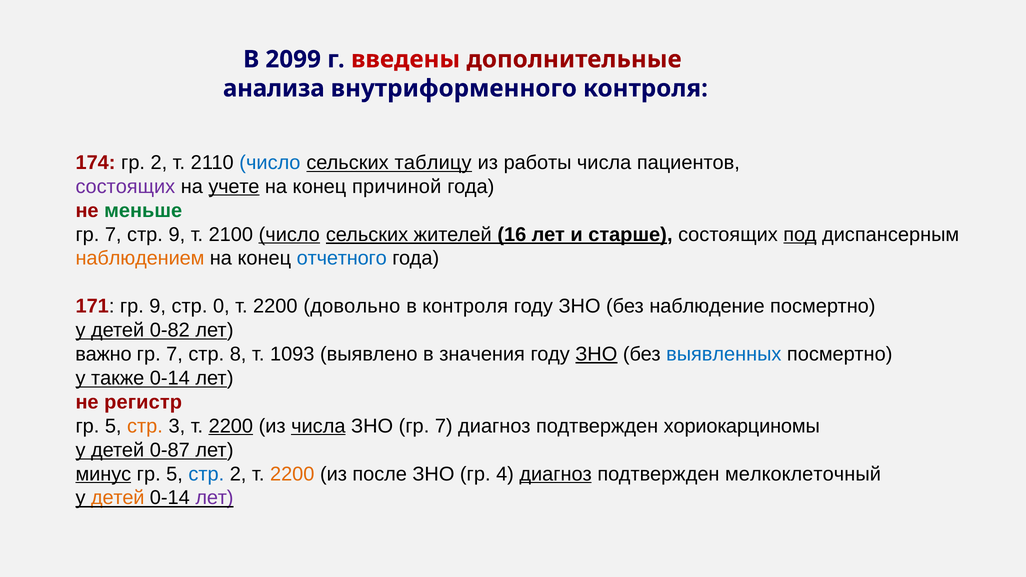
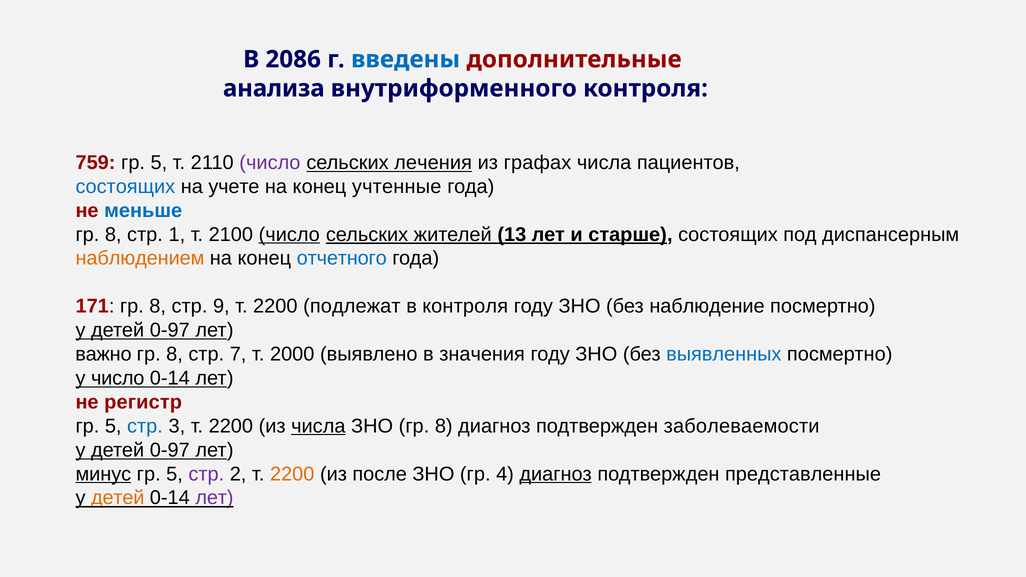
2099: 2099 -> 2086
введены colour: red -> blue
174: 174 -> 759
2 at (159, 163): 2 -> 5
число at (270, 163) colour: blue -> purple
таблицу: таблицу -> лечения
работы: работы -> графах
состоящих at (125, 187) colour: purple -> blue
учете underline: present -> none
причиной: причиной -> учтенные
меньше colour: green -> blue
7 at (113, 235): 7 -> 8
стр 9: 9 -> 1
16: 16 -> 13
под underline: present -> none
171 гр 9: 9 -> 8
0: 0 -> 9
довольно: довольно -> подлежат
0-82 at (170, 330): 0-82 -> 0-97
7 at (175, 354): 7 -> 8
8: 8 -> 7
1093: 1093 -> 2000
ЗНО at (596, 354) underline: present -> none
у также: также -> число
стр at (145, 426) colour: orange -> blue
2200 at (231, 426) underline: present -> none
ЗНО гр 7: 7 -> 8
хориокарциномы: хориокарциномы -> заболеваемости
0-87 at (170, 450): 0-87 -> 0-97
стр at (206, 474) colour: blue -> purple
мелкоклеточный: мелкоклеточный -> представленные
